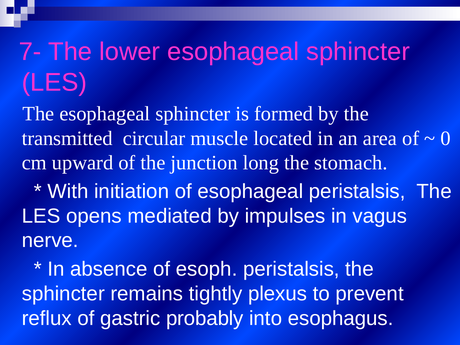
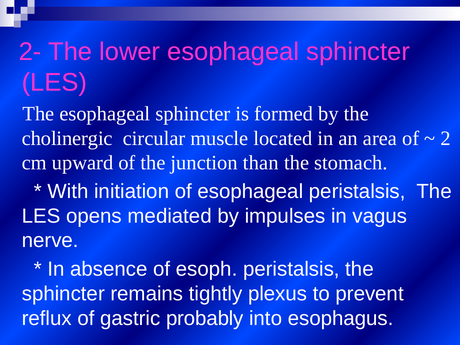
7-: 7- -> 2-
transmitted: transmitted -> cholinergic
0: 0 -> 2
long: long -> than
